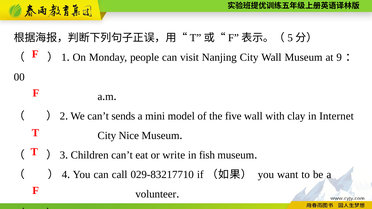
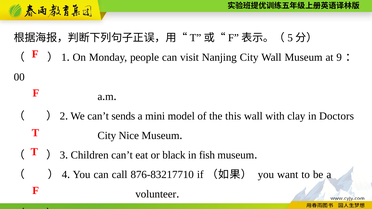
five: five -> this
Internet: Internet -> Doctors
write: write -> black
029-83217710: 029-83217710 -> 876-83217710
